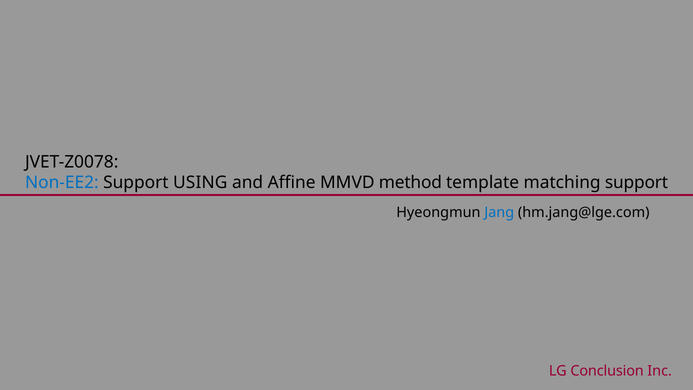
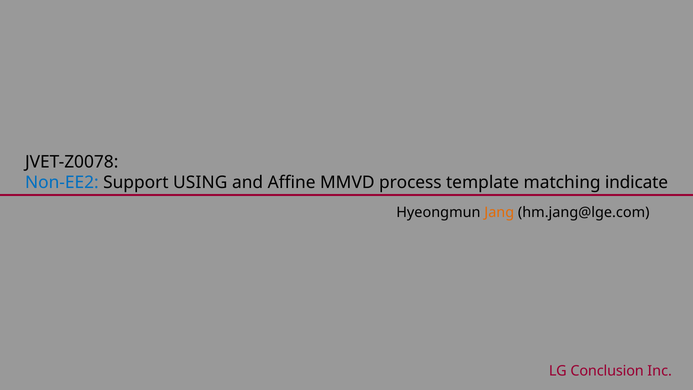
method: method -> process
matching support: support -> indicate
Jang colour: blue -> orange
